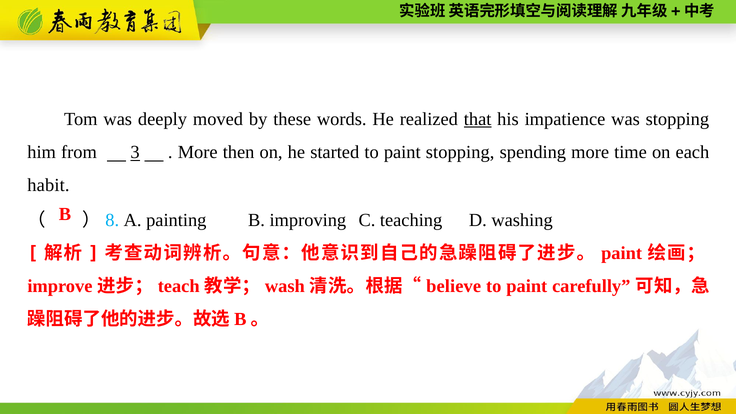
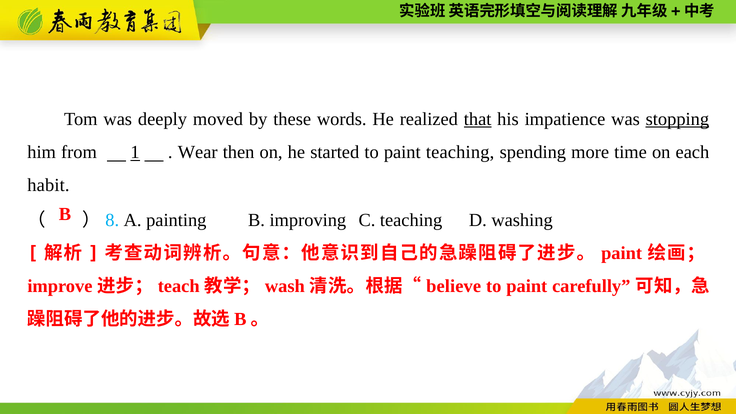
stopping at (677, 119) underline: none -> present
3: 3 -> 1
More at (198, 152): More -> Wear
paint stopping: stopping -> teaching
